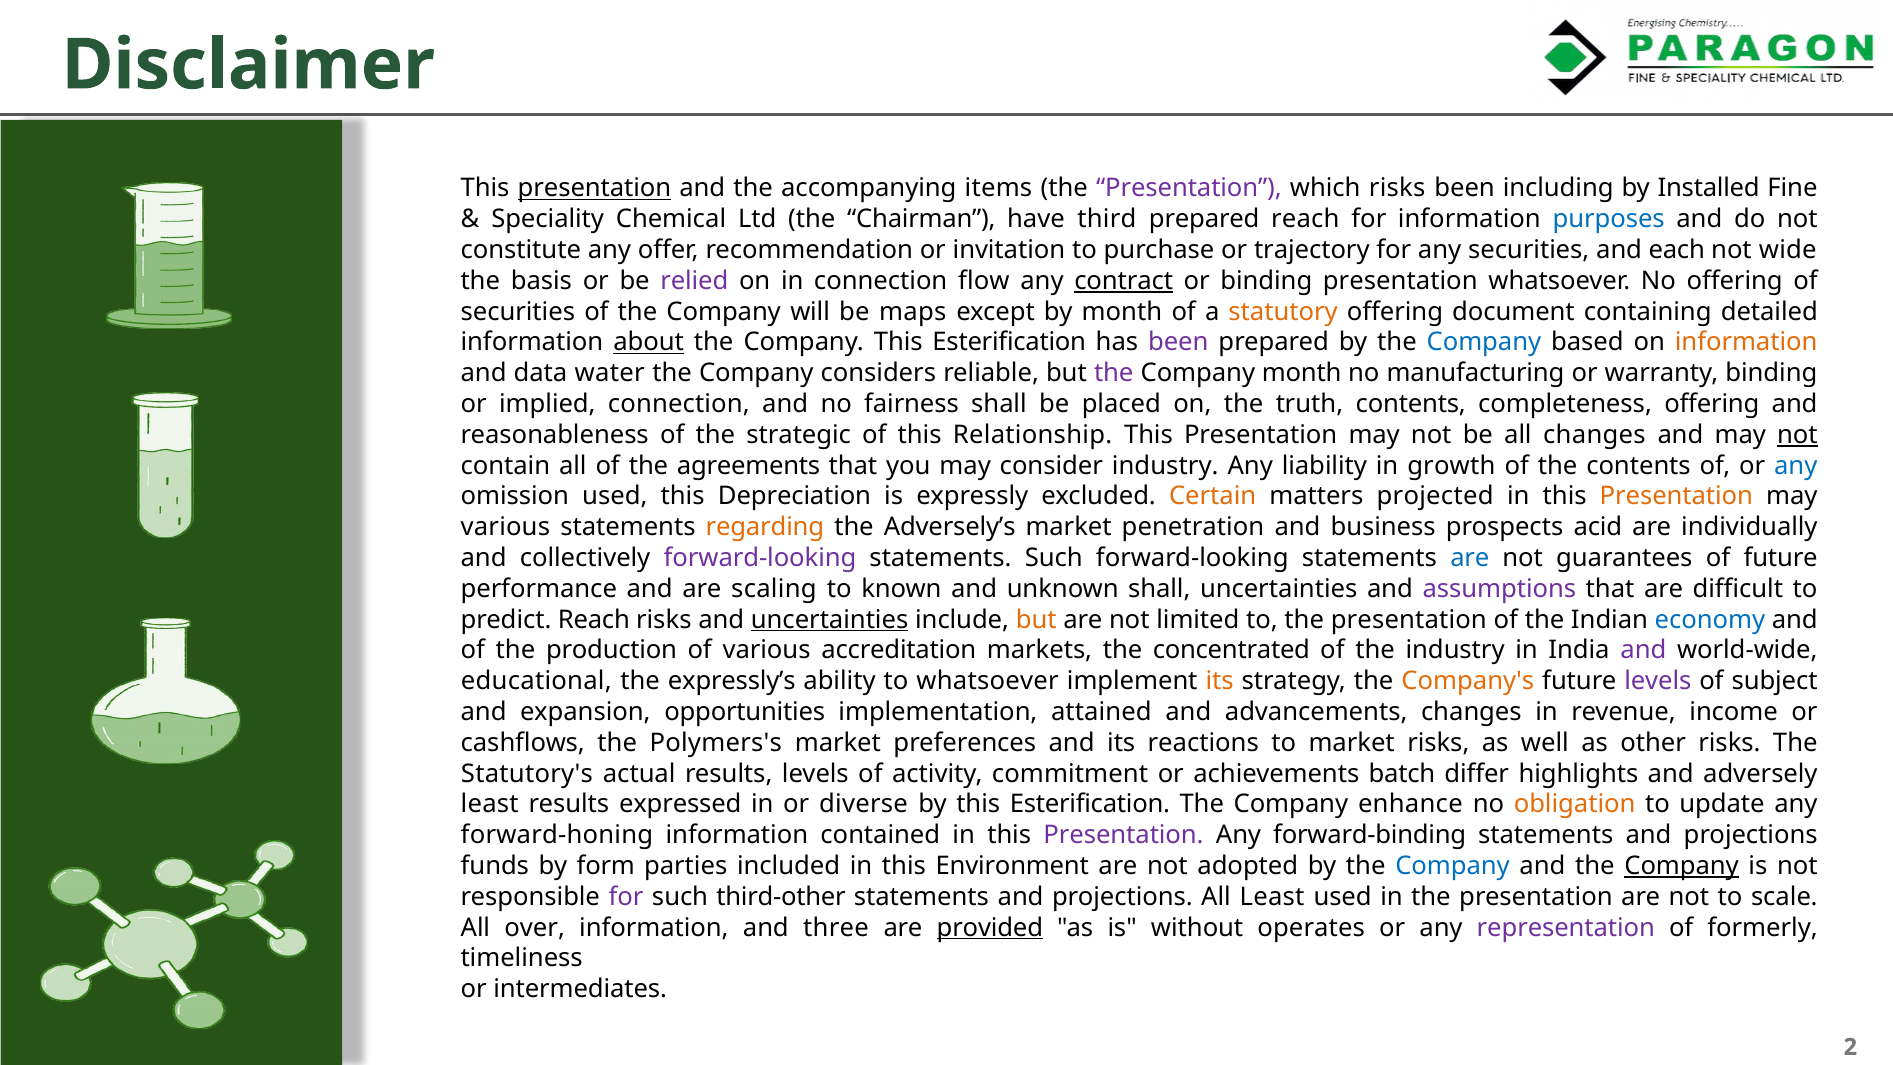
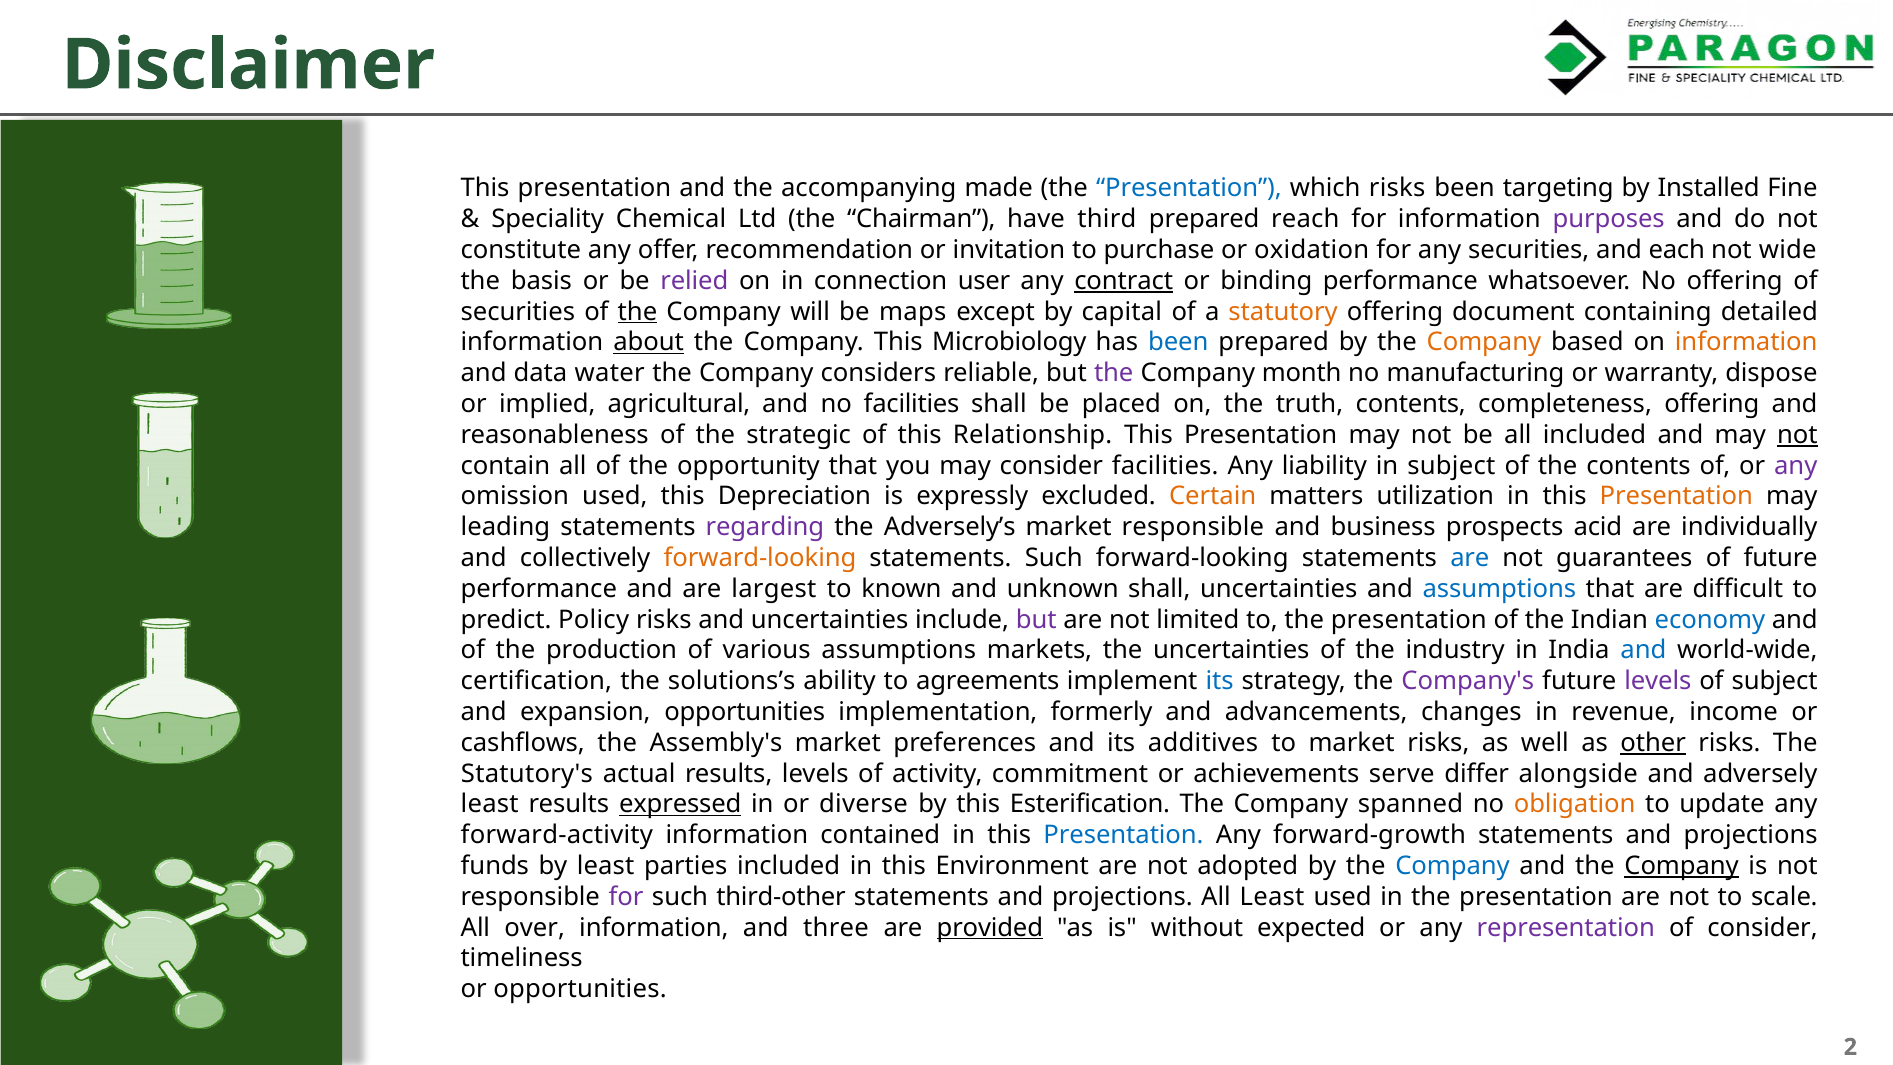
presentation at (594, 188) underline: present -> none
items: items -> made
Presentation at (1189, 188) colour: purple -> blue
including: including -> targeting
purposes colour: blue -> purple
trajectory: trajectory -> oxidation
flow: flow -> user
binding presentation: presentation -> performance
the at (637, 311) underline: none -> present
by month: month -> capital
Company This Esterification: Esterification -> Microbiology
been at (1178, 342) colour: purple -> blue
Company at (1484, 342) colour: blue -> orange
warranty binding: binding -> dispose
implied connection: connection -> agricultural
no fairness: fairness -> facilities
all changes: changes -> included
agreements: agreements -> opportunity
consider industry: industry -> facilities
in growth: growth -> subject
any at (1796, 465) colour: blue -> purple
projected: projected -> utilization
various at (505, 527): various -> leading
regarding colour: orange -> purple
market penetration: penetration -> responsible
forward-looking at (760, 558) colour: purple -> orange
scaling: scaling -> largest
assumptions at (1499, 589) colour: purple -> blue
predict Reach: Reach -> Policy
uncertainties at (830, 619) underline: present -> none
but at (1036, 619) colour: orange -> purple
various accreditation: accreditation -> assumptions
the concentrated: concentrated -> uncertainties
and at (1643, 650) colour: purple -> blue
educational: educational -> certification
expressly’s: expressly’s -> solutions’s
to whatsoever: whatsoever -> agreements
its at (1220, 681) colour: orange -> blue
Company's colour: orange -> purple
attained: attained -> formerly
Polymers's: Polymers's -> Assembly's
reactions: reactions -> additives
other underline: none -> present
batch: batch -> serve
highlights: highlights -> alongside
expressed underline: none -> present
enhance: enhance -> spanned
forward-honing: forward-honing -> forward-activity
Presentation at (1124, 835) colour: purple -> blue
forward-binding: forward-binding -> forward-growth
by form: form -> least
operates: operates -> expected
of formerly: formerly -> consider
or intermediates: intermediates -> opportunities
